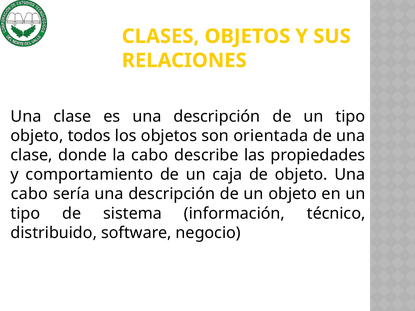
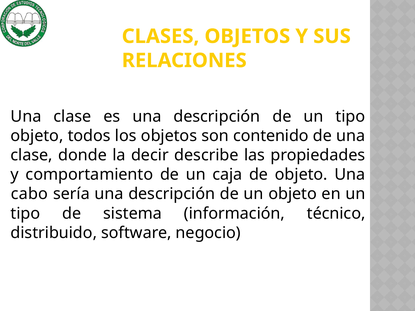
orientada: orientada -> contenido
la cabo: cabo -> decir
